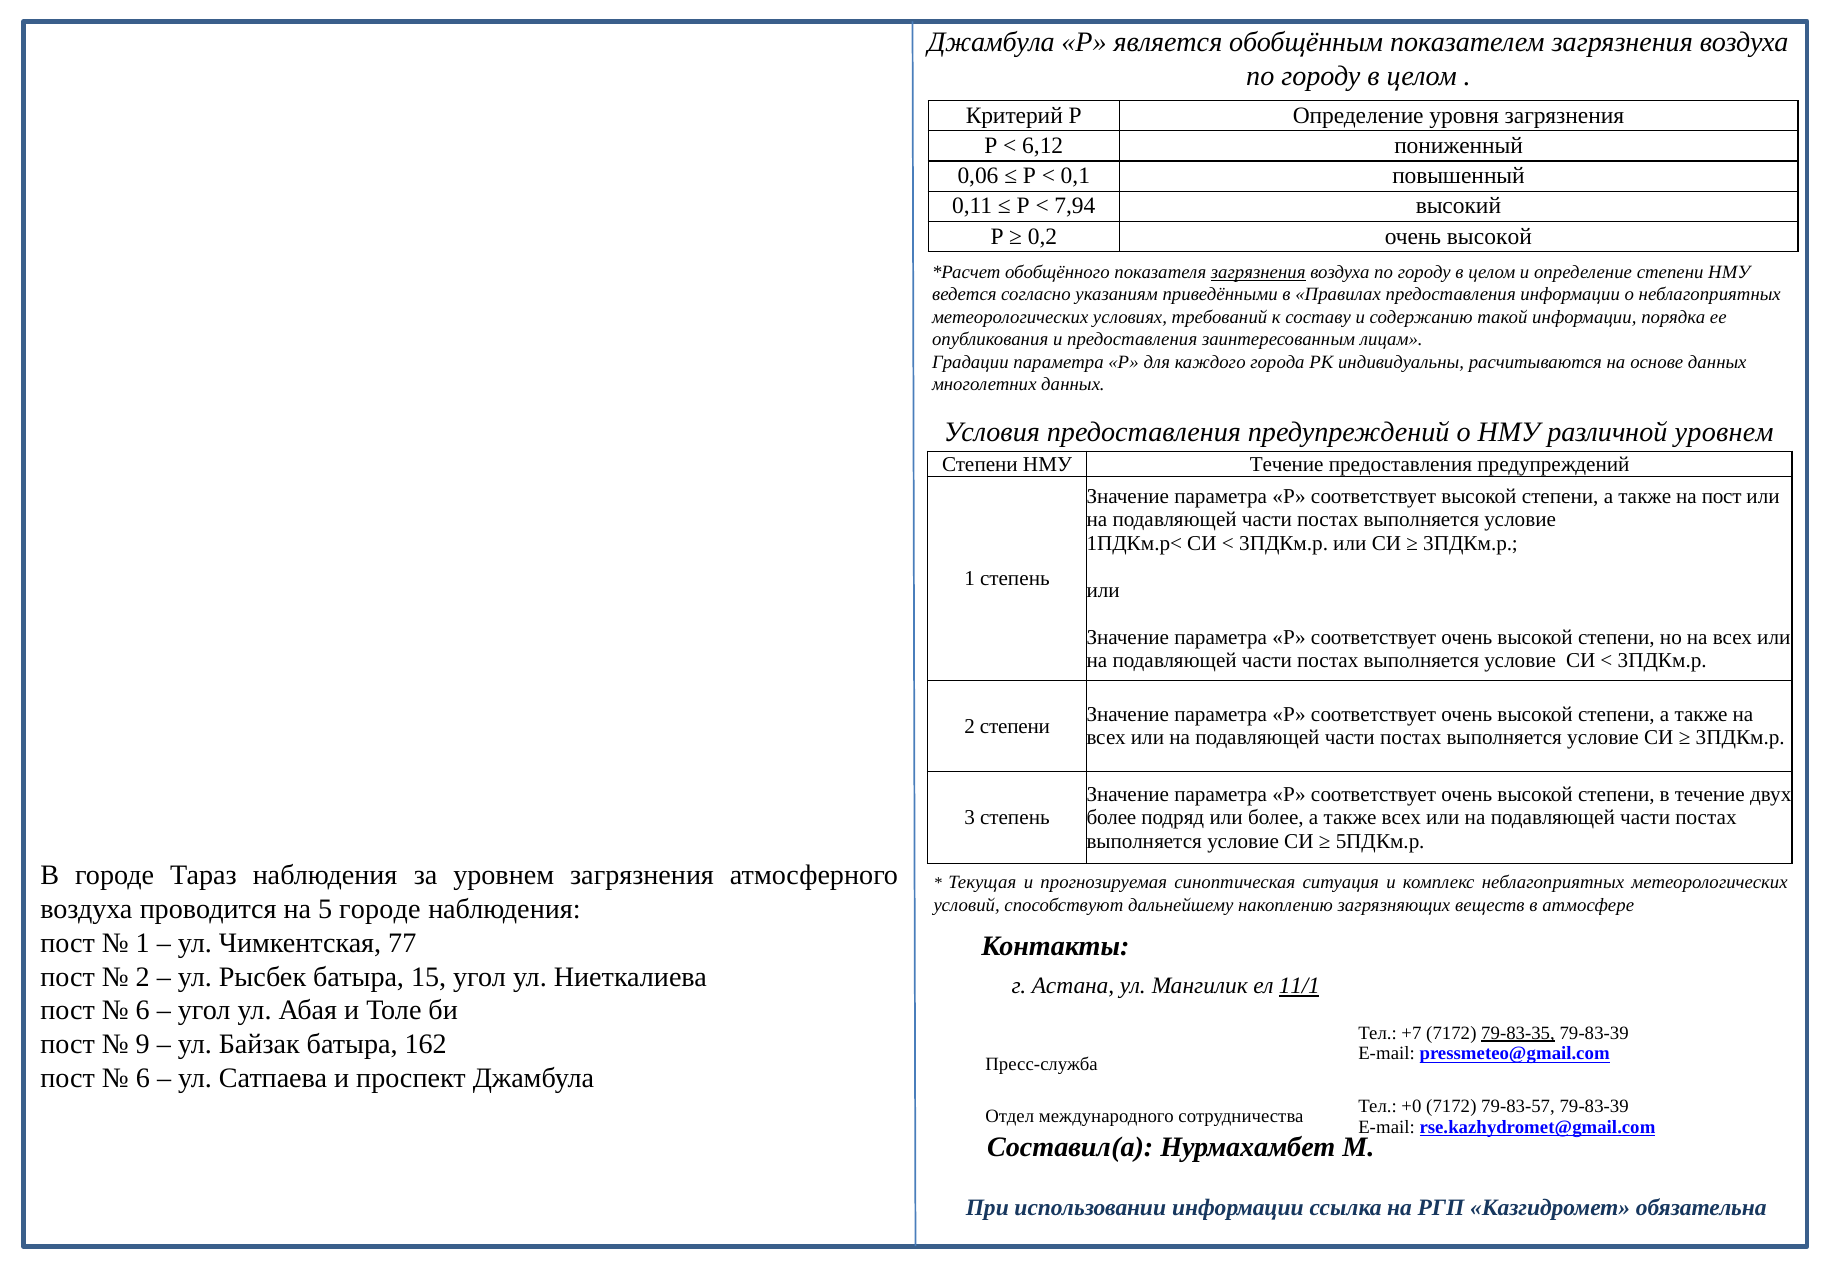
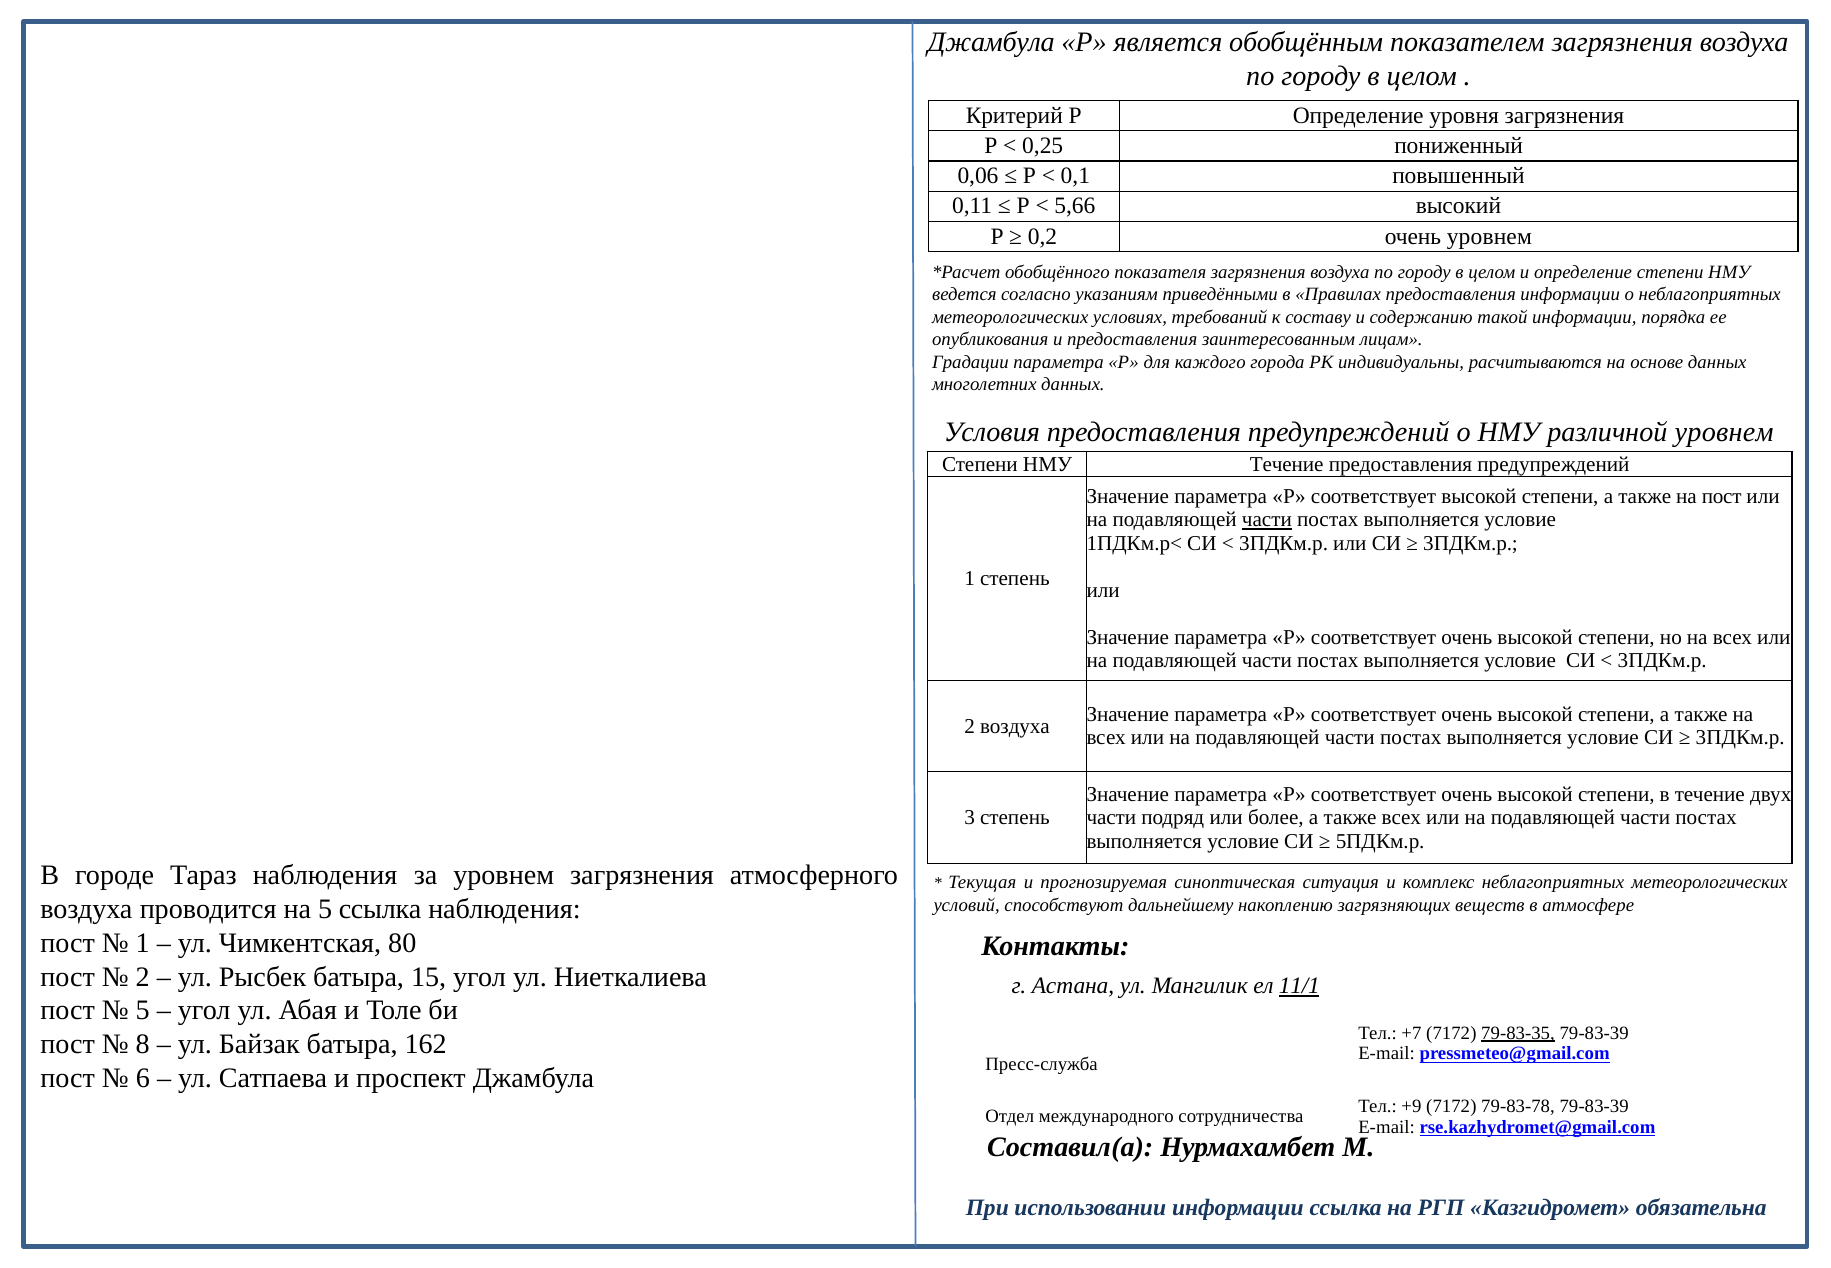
6,12: 6,12 -> 0,25
7,94: 7,94 -> 5,66
0,2 очень высокой: высокой -> уровнем
загрязнения at (1258, 272) underline: present -> none
части at (1267, 520) underline: none -> present
2 степени: степени -> воздуха
более at (1111, 817): более -> части
5 городе: городе -> ссылка
77: 77 -> 80
6 at (143, 1010): 6 -> 5
9: 9 -> 8
+0: +0 -> +9
79-83-57: 79-83-57 -> 79-83-78
